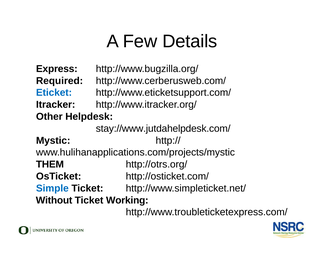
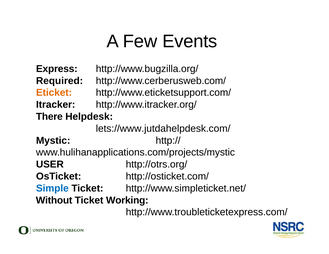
Details: Details -> Events
Eticket colour: blue -> orange
Other: Other -> There
stay://www.jutdahelpdesk.com/: stay://www.jutdahelpdesk.com/ -> lets://www.jutdahelpdesk.com/
THEM: THEM -> USER
